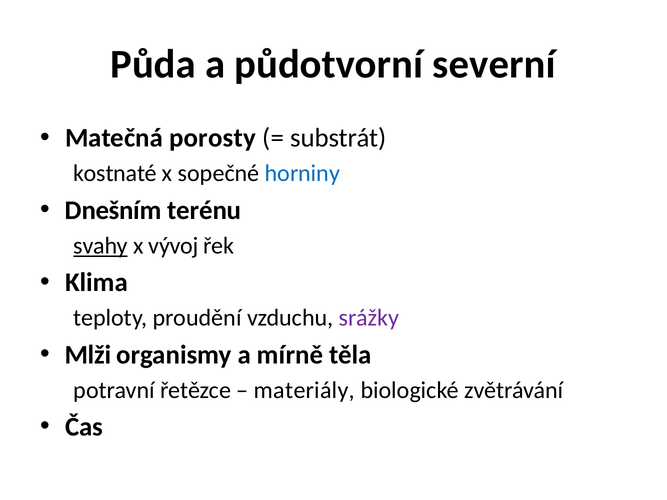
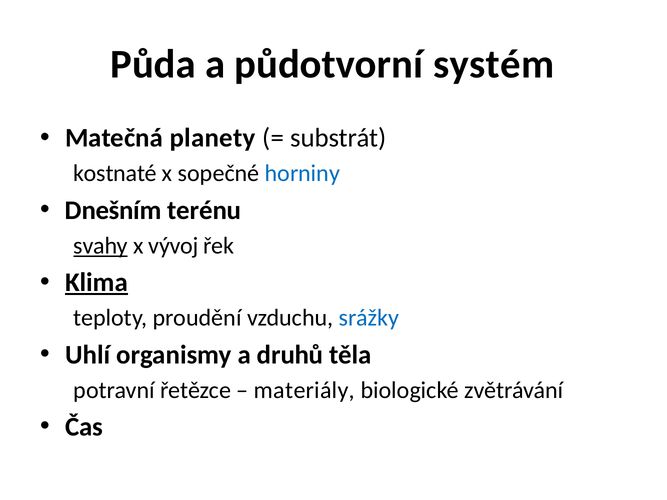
severní: severní -> systém
porosty: porosty -> planety
Klima underline: none -> present
srážky colour: purple -> blue
Mlži: Mlži -> Uhlí
mírně: mírně -> druhů
